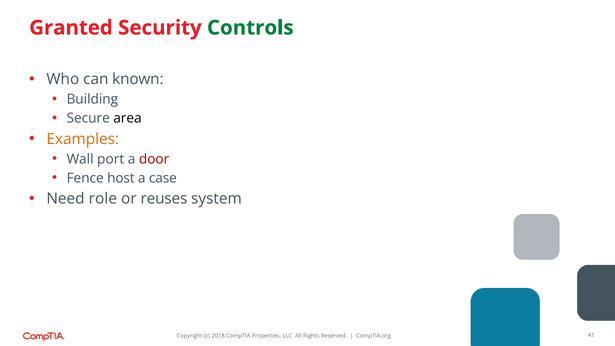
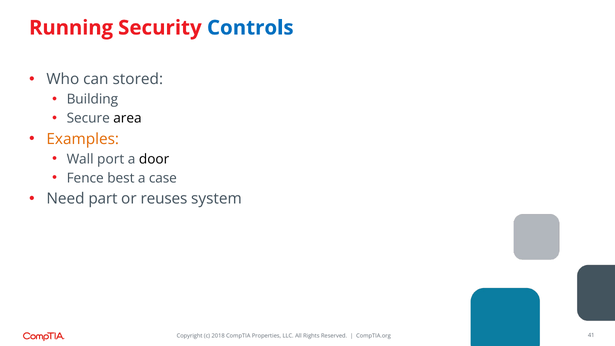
Granted: Granted -> Running
Controls colour: green -> blue
known: known -> stored
door colour: red -> black
host: host -> best
role: role -> part
